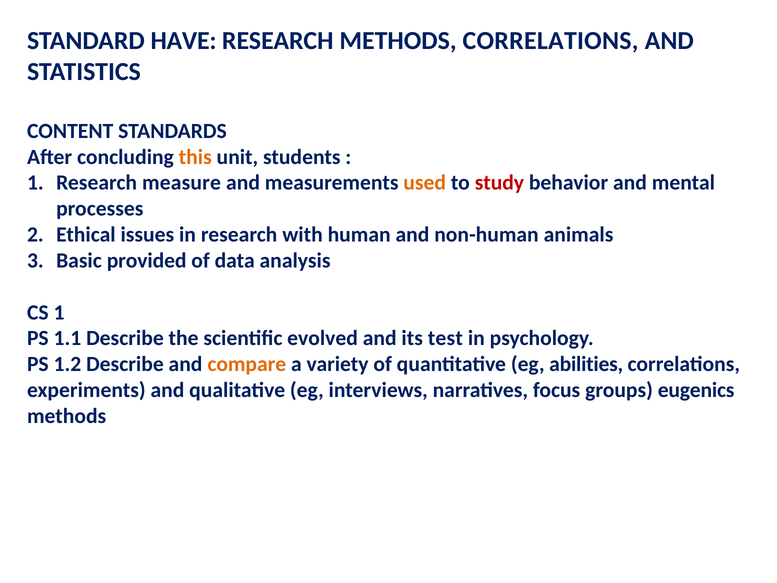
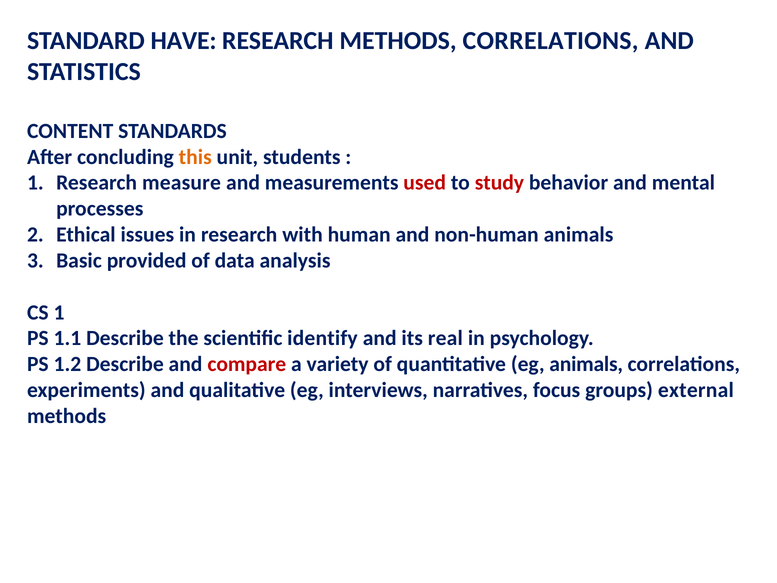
used colour: orange -> red
evolved: evolved -> identify
test: test -> real
compare colour: orange -> red
eg abilities: abilities -> animals
eugenics: eugenics -> external
